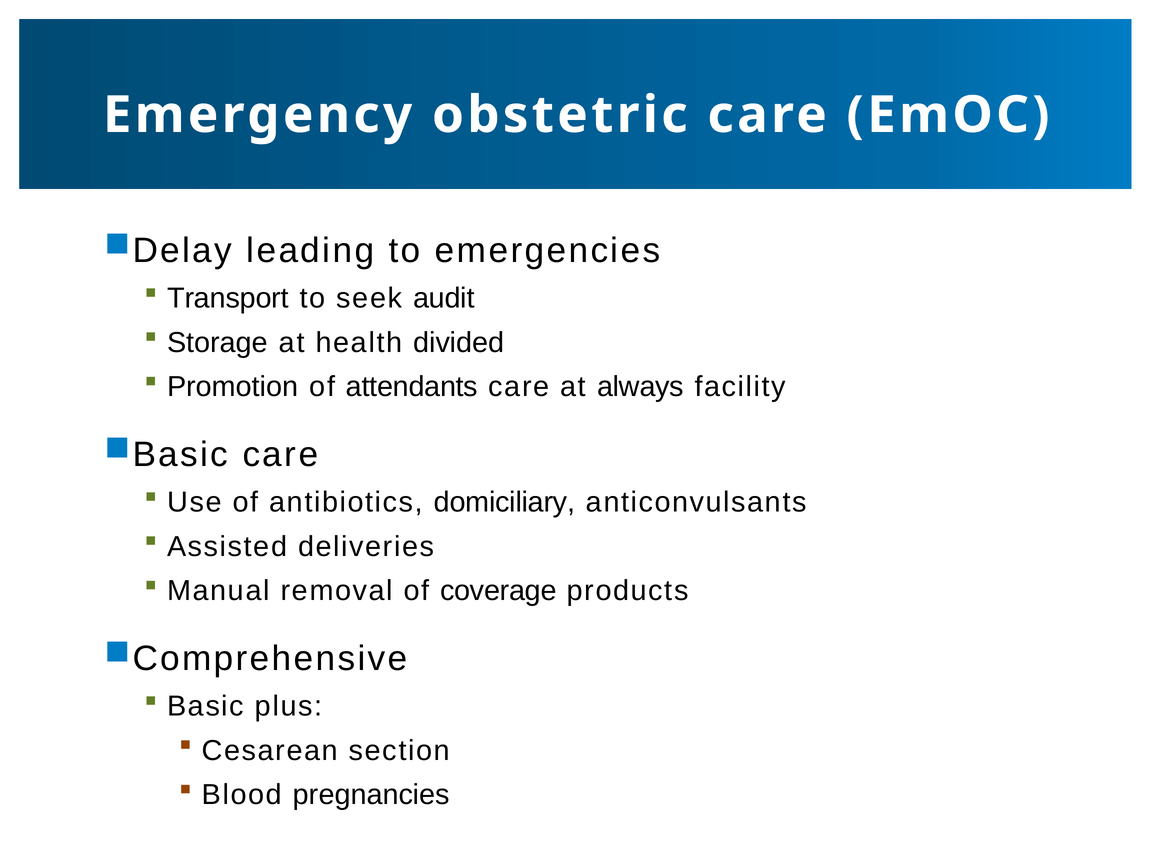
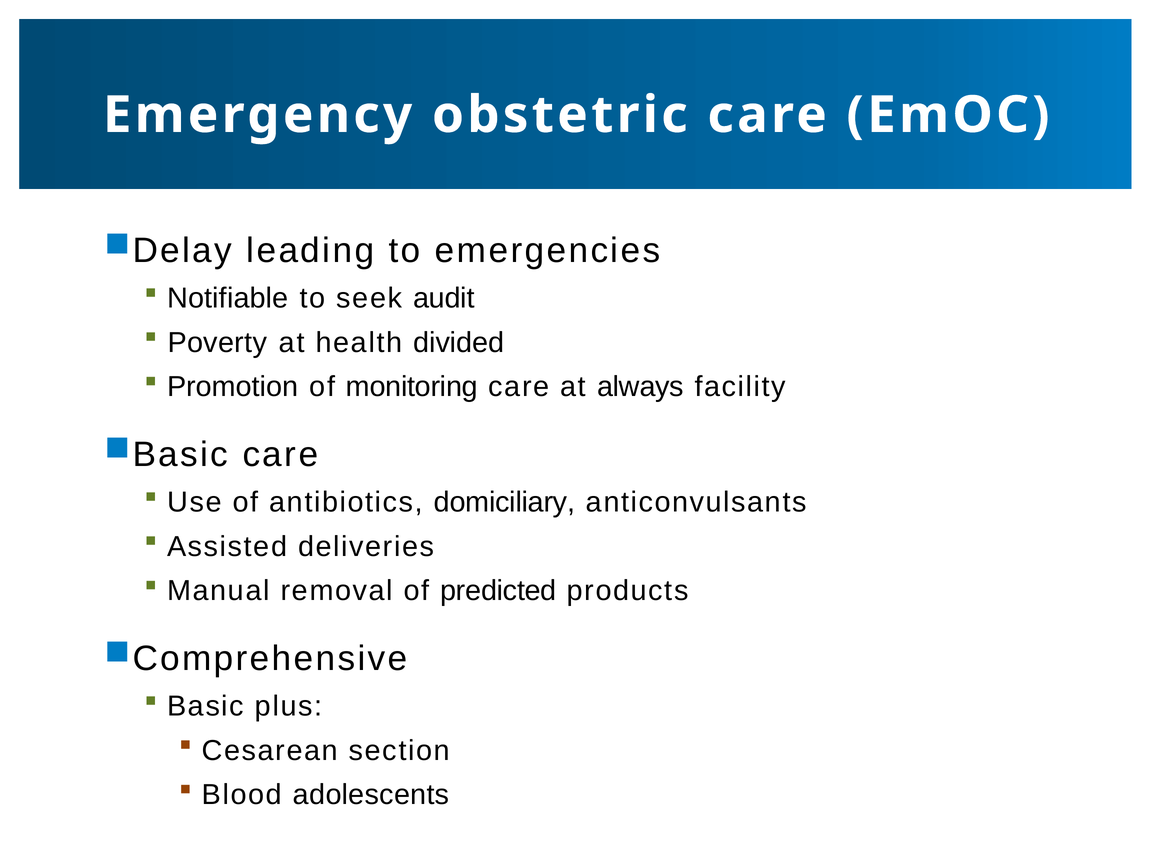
Transport: Transport -> Notifiable
Storage: Storage -> Poverty
attendants: attendants -> monitoring
coverage: coverage -> predicted
pregnancies: pregnancies -> adolescents
